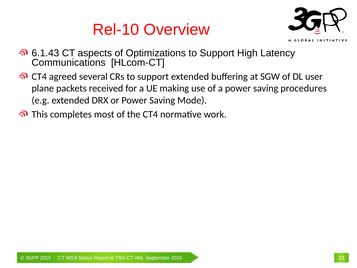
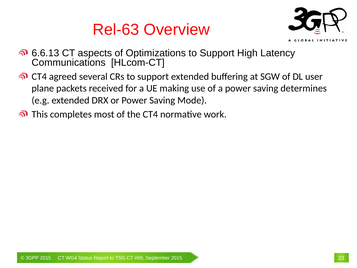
Rel-10: Rel-10 -> Rel-63
6.1.43: 6.1.43 -> 6.6.13
procedures: procedures -> determines
